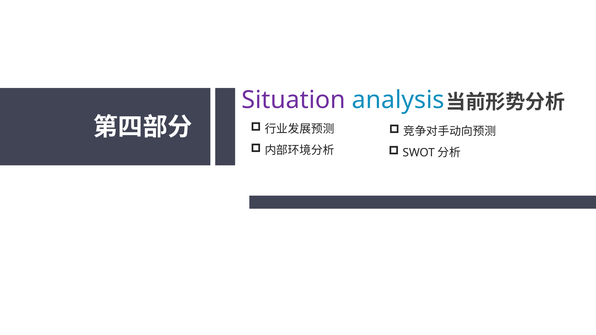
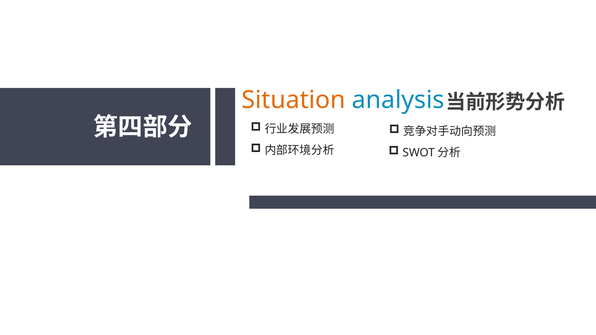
Situation colour: purple -> orange
